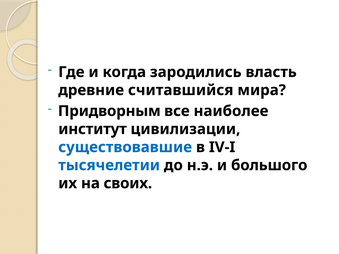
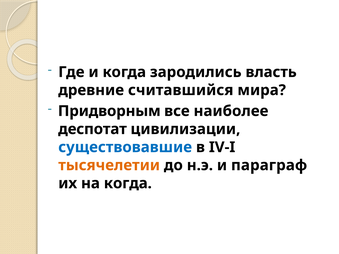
институт: институт -> деспотат
тысячелетии colour: blue -> orange
большого: большого -> параграф
на своих: своих -> когда
